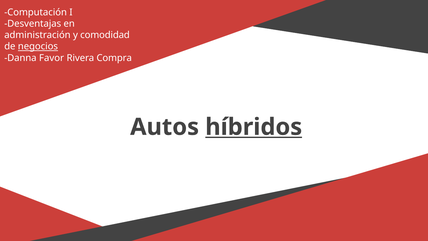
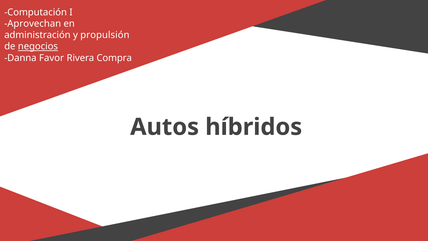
Desventajas: Desventajas -> Aprovechan
comodidad: comodidad -> propulsión
híbridos underline: present -> none
